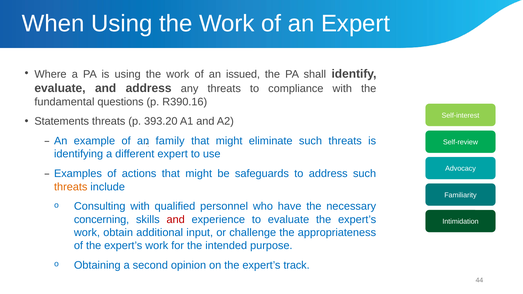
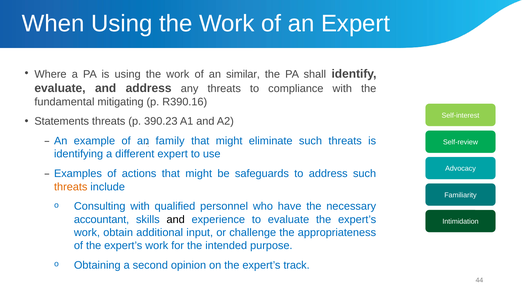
issued: issued -> similar
questions: questions -> mitigating
393.20: 393.20 -> 390.23
concerning: concerning -> accountant
and at (176, 220) colour: red -> black
